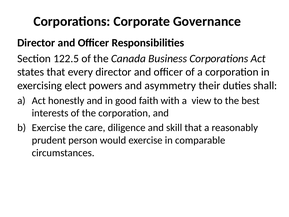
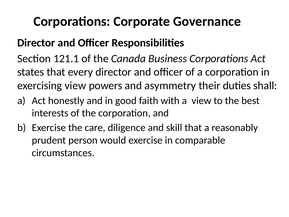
122.5: 122.5 -> 121.1
exercising elect: elect -> view
